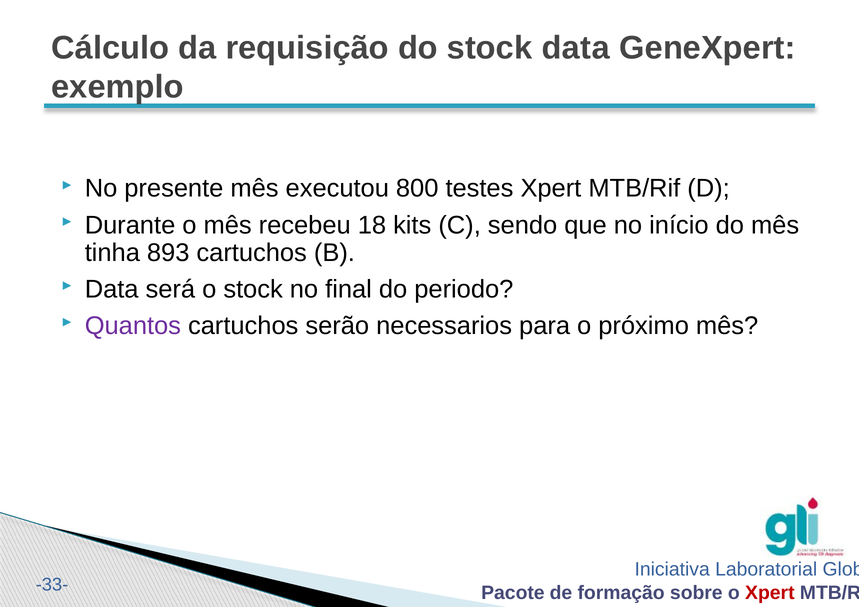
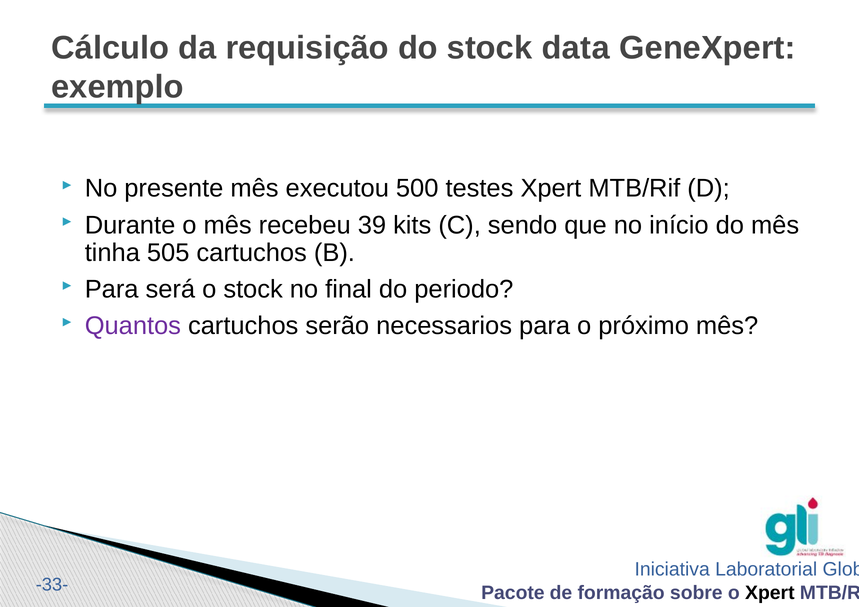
800: 800 -> 500
18: 18 -> 39
893: 893 -> 505
Data at (112, 289): Data -> Para
Xpert at (770, 592) colour: red -> black
